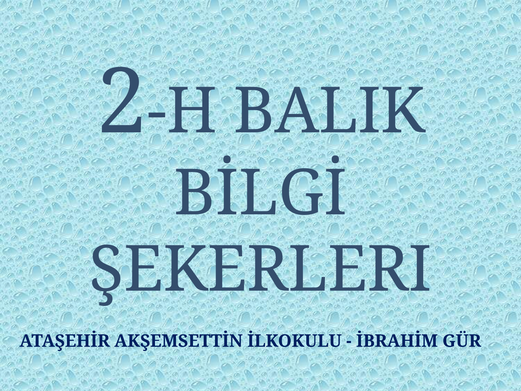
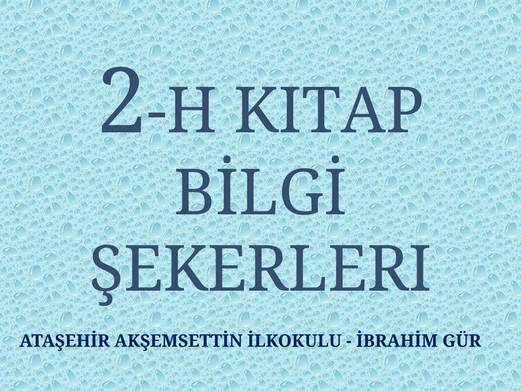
BALIK: BALIK -> KITAP
